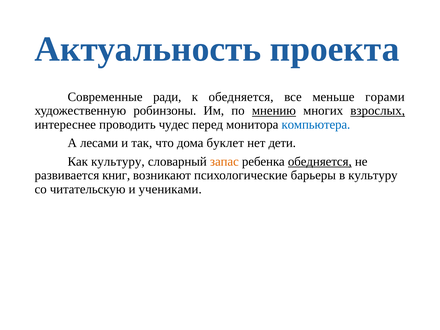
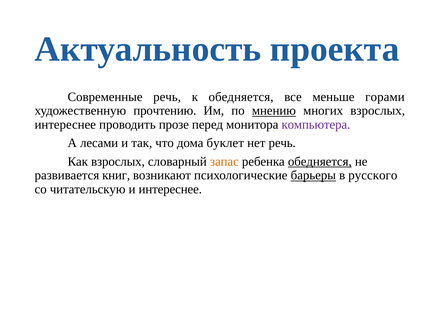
Современные ради: ради -> речь
робинзоны: робинзоны -> прочтению
взрослых at (378, 111) underline: present -> none
чудес: чудес -> прозе
компьютера colour: blue -> purple
нет дети: дети -> речь
Как культуру: культуру -> взрослых
барьеры underline: none -> present
в культуру: культуру -> русского
и учениками: учениками -> интереснее
